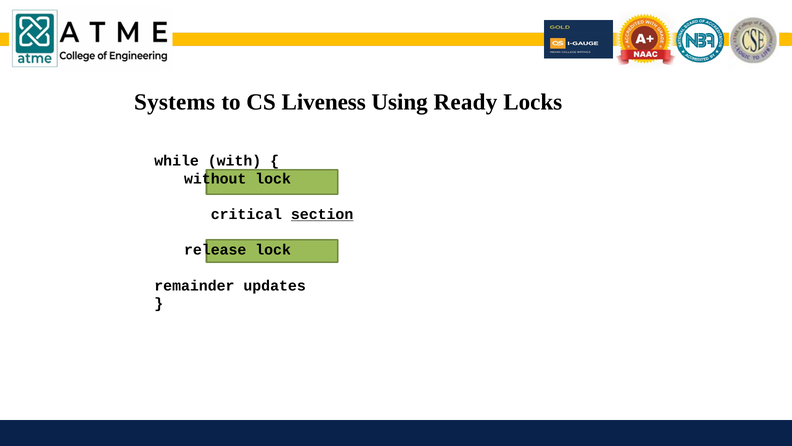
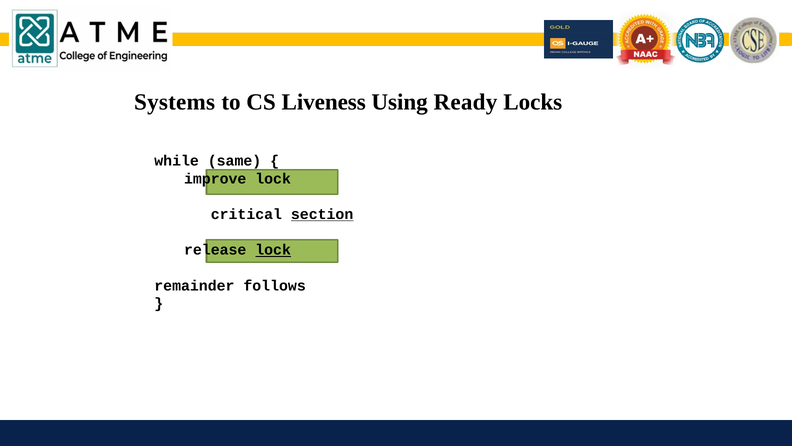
with: with -> same
without: without -> improve
lock at (273, 250) underline: none -> present
updates: updates -> follows
